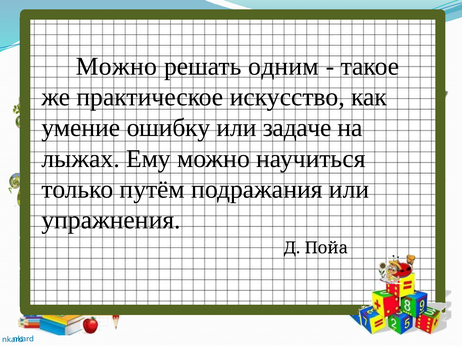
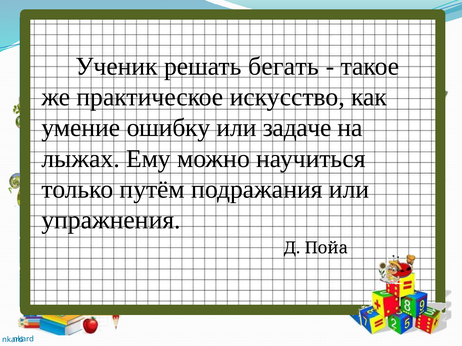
Можно at (116, 66): Можно -> Ученик
одним: одним -> бегать
